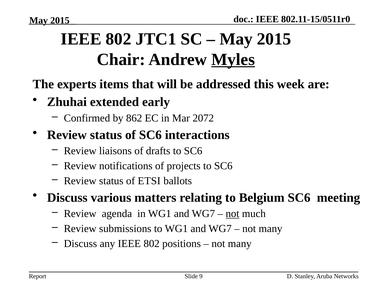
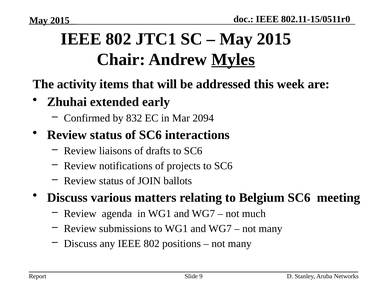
experts: experts -> activity
862: 862 -> 832
2072: 2072 -> 2094
ETSI: ETSI -> JOIN
not at (232, 214) underline: present -> none
